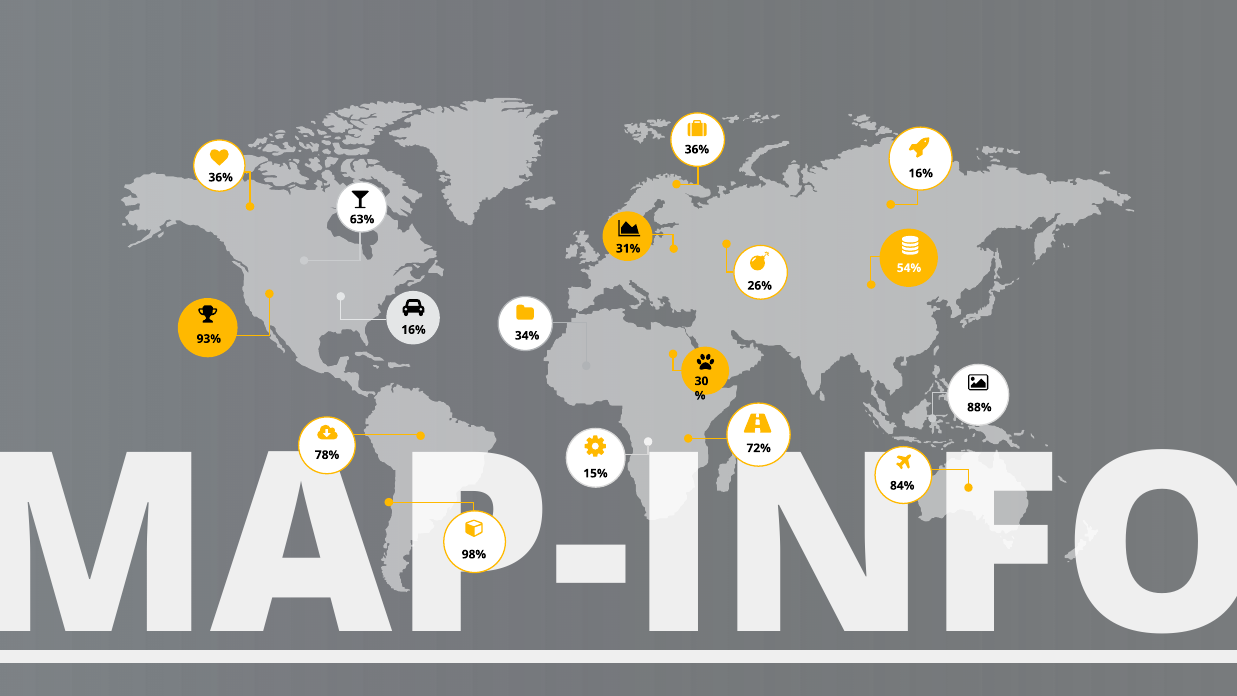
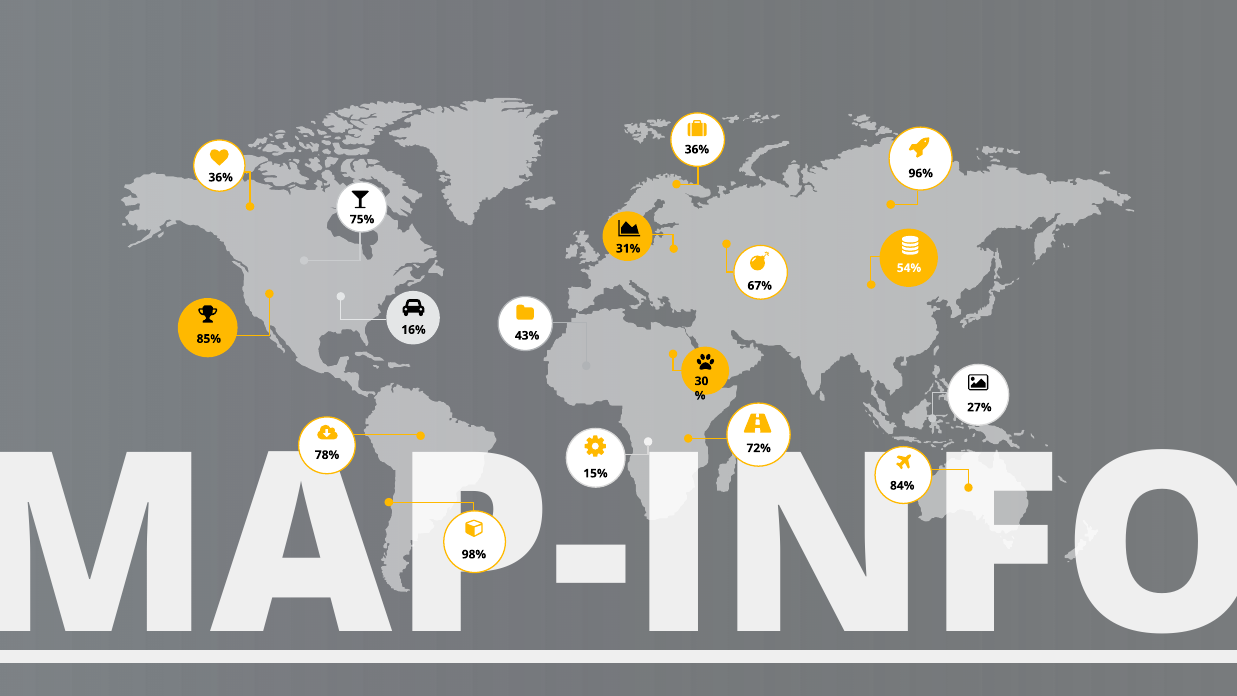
16% at (921, 173): 16% -> 96%
63%: 63% -> 75%
26%: 26% -> 67%
34%: 34% -> 43%
93%: 93% -> 85%
88%: 88% -> 27%
